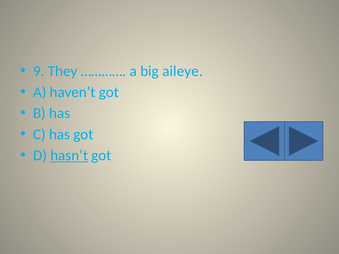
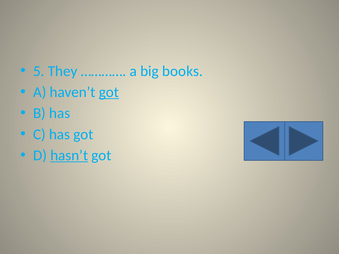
9: 9 -> 5
aileye: aileye -> books
got at (109, 92) underline: none -> present
